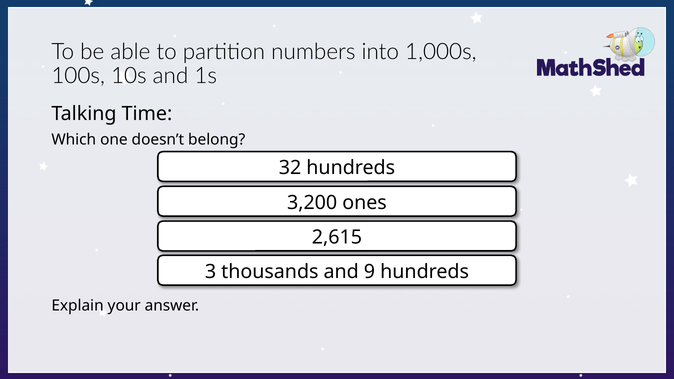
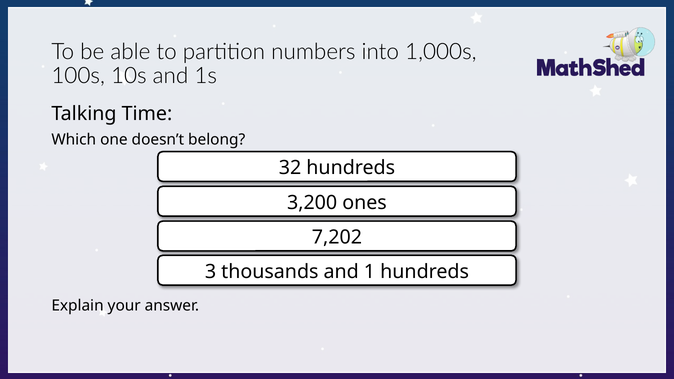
2,615: 2,615 -> 7,202
9: 9 -> 1
